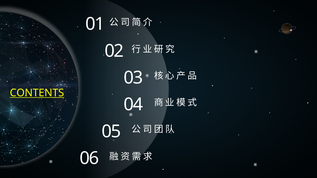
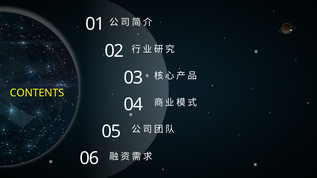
CONTENTS underline: present -> none
